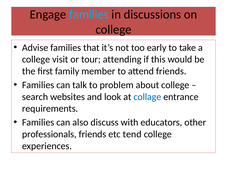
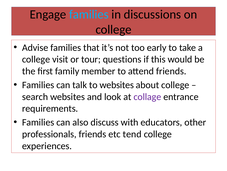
attending: attending -> questions
to problem: problem -> websites
collage colour: blue -> purple
